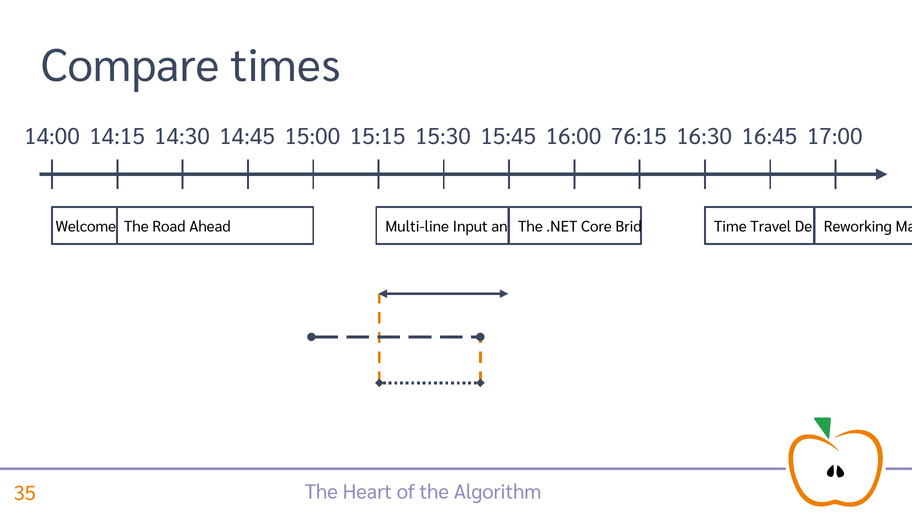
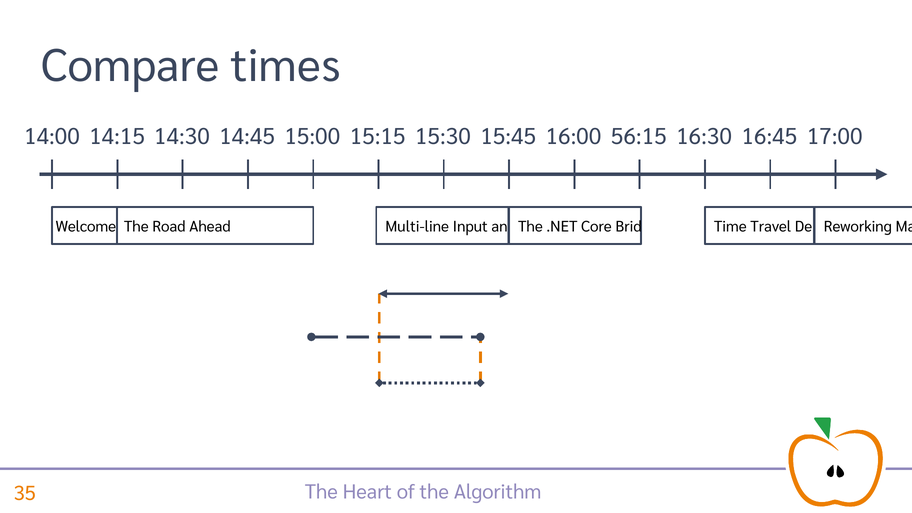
76:15: 76:15 -> 56:15
